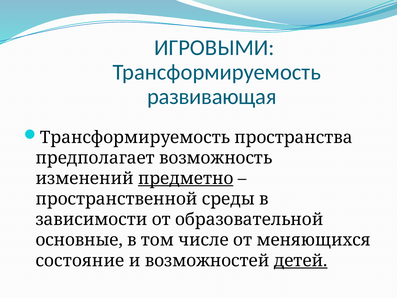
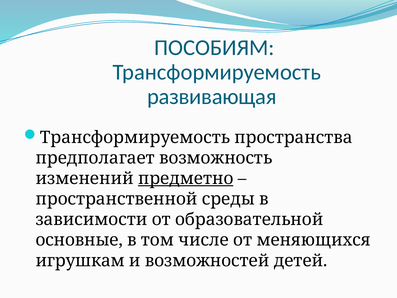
ИГРОВЫМИ: ИГРОВЫМИ -> ПОСОБИЯМ
состояние: состояние -> игрушкам
детей underline: present -> none
